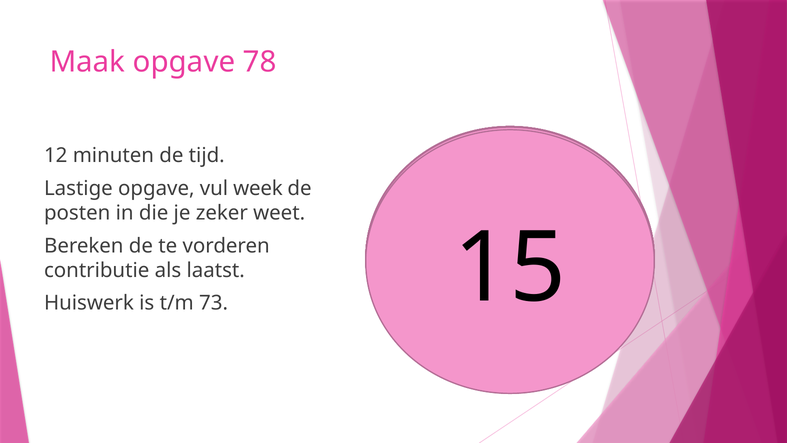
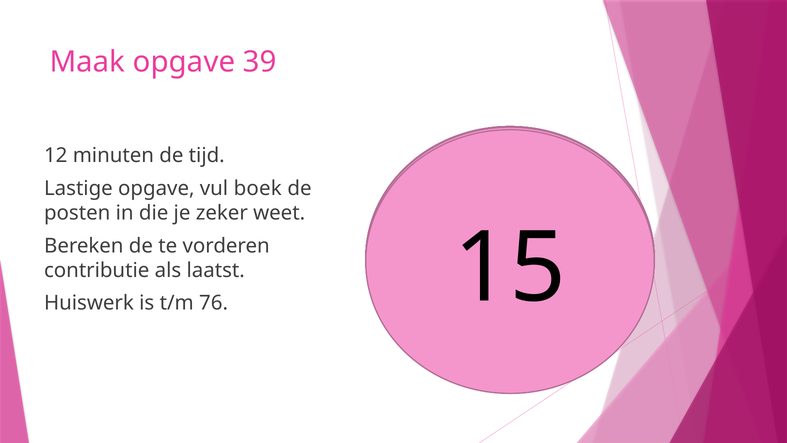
78: 78 -> 39
week: week -> boek
73: 73 -> 76
